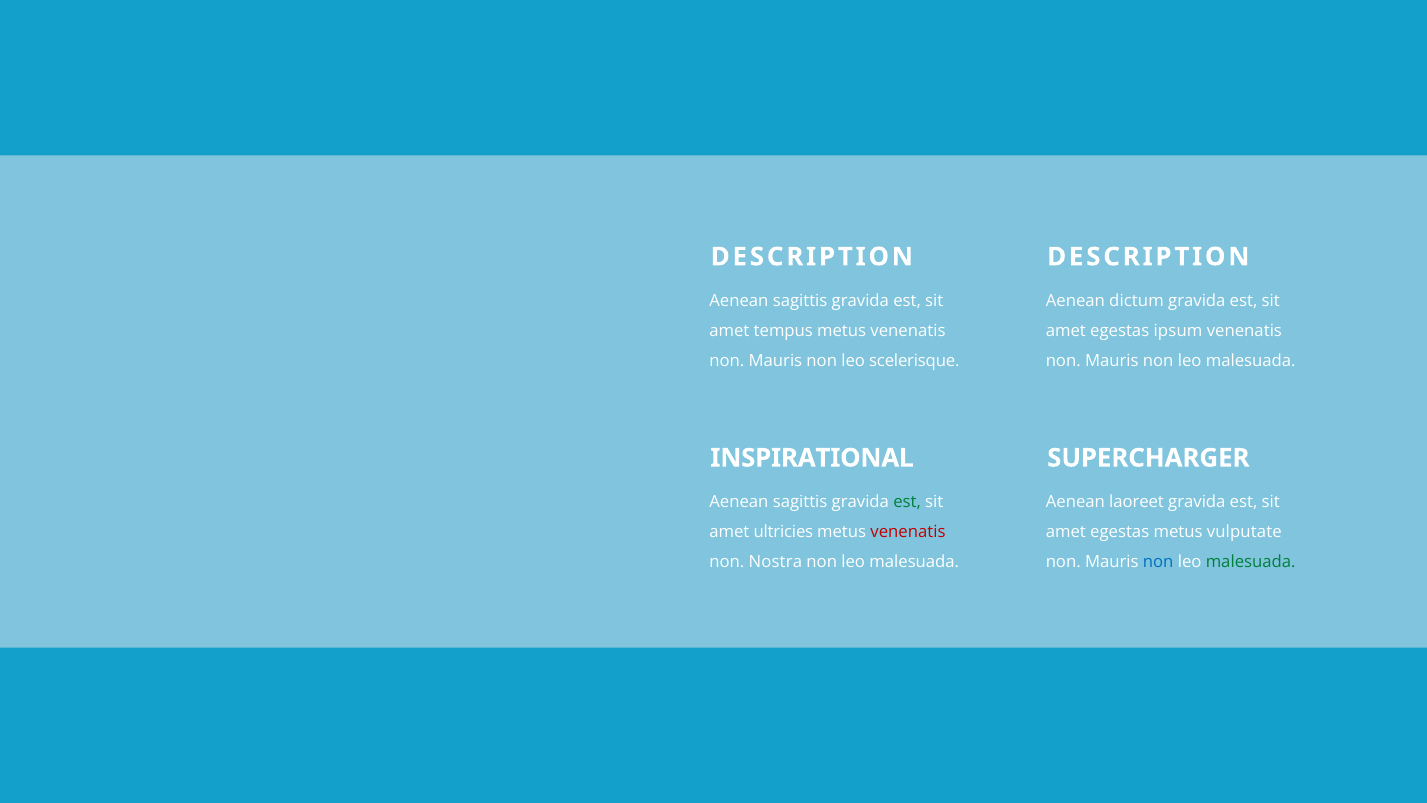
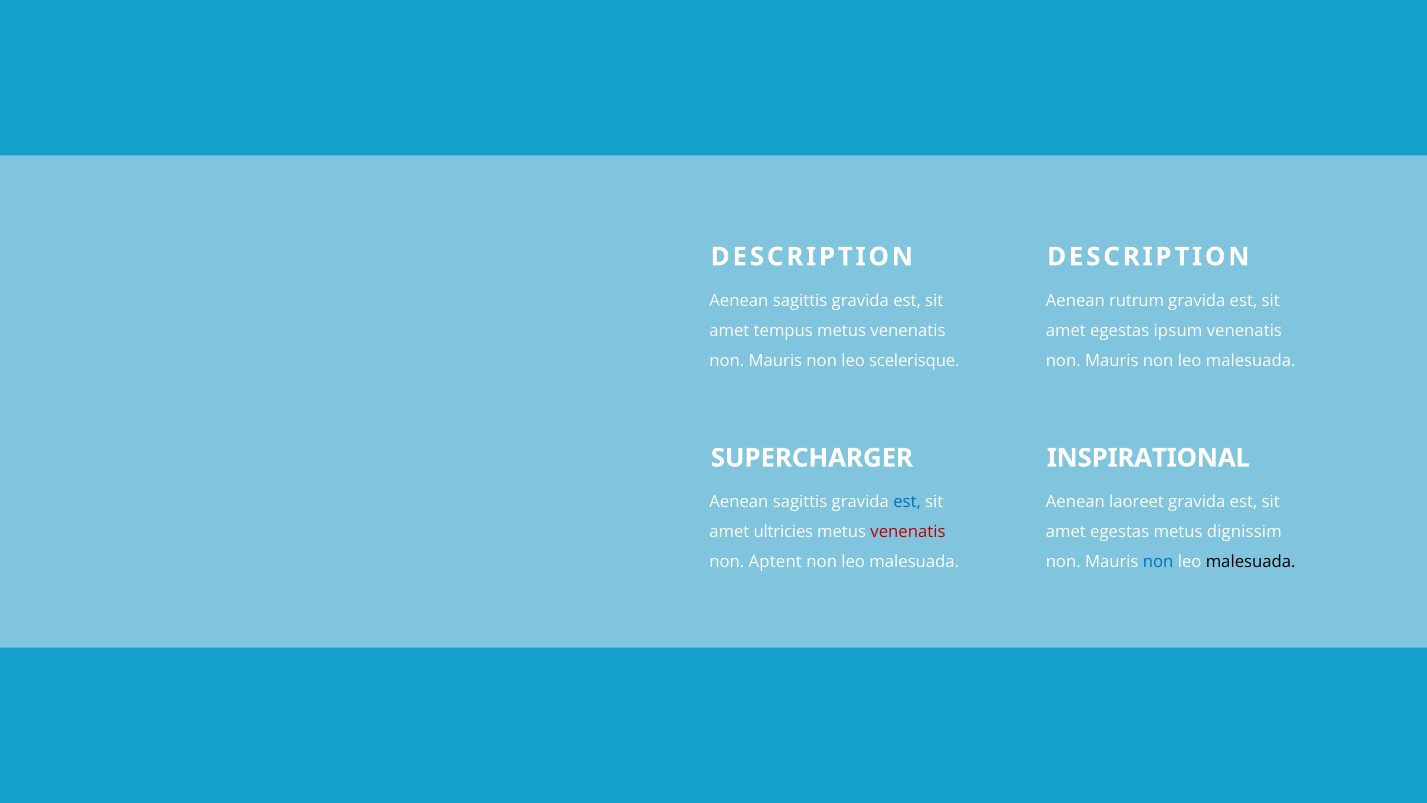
dictum: dictum -> rutrum
INSPIRATIONAL: INSPIRATIONAL -> SUPERCHARGER
SUPERCHARGER: SUPERCHARGER -> INSPIRATIONAL
est at (907, 502) colour: green -> blue
vulputate: vulputate -> dignissim
Nostra: Nostra -> Aptent
malesuada at (1251, 562) colour: green -> black
